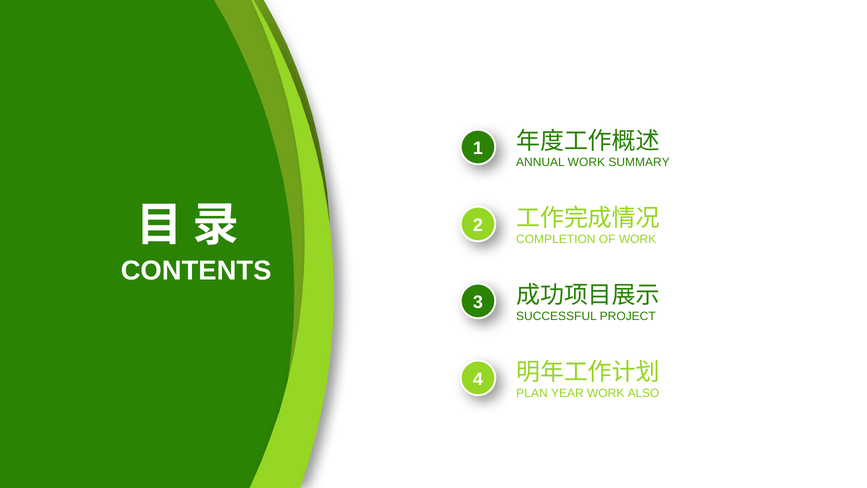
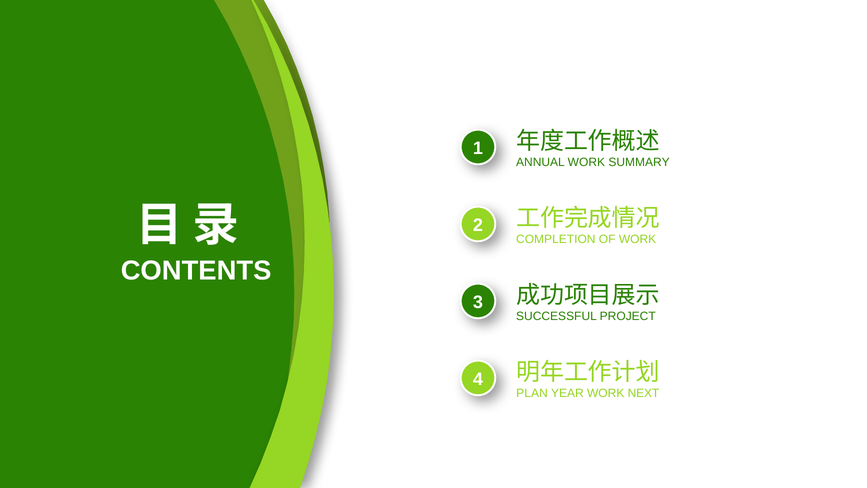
ALSO: ALSO -> NEXT
